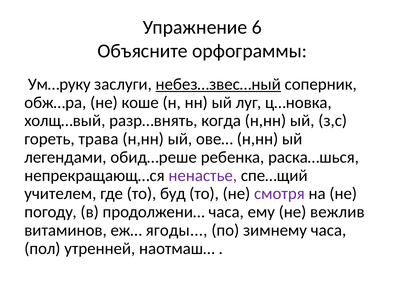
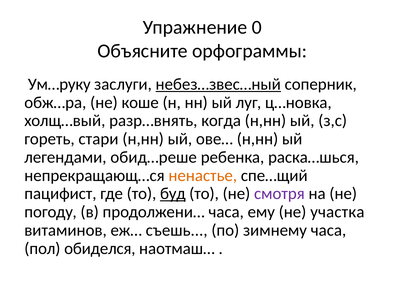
6: 6 -> 0
трава: трава -> стари
ненастье colour: purple -> orange
учителем: учителем -> пацифист
буд underline: none -> present
вежлив: вежлив -> участка
ягоды: ягоды -> съешь
утренней: утренней -> обиделся
